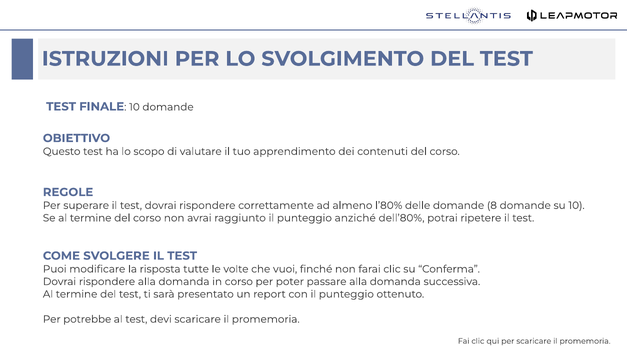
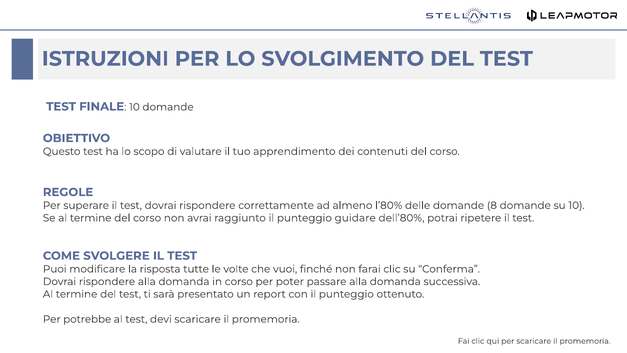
anziché: anziché -> guidare
